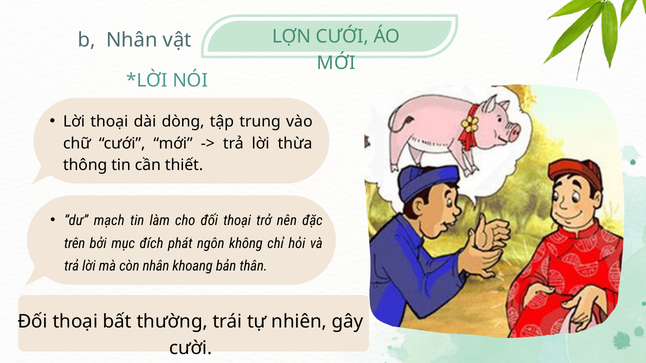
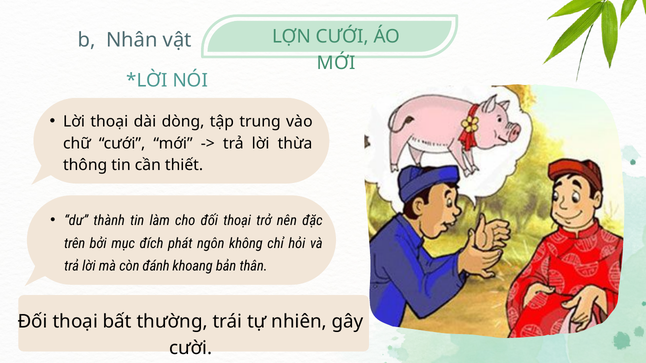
mạch: mạch -> thành
còn nhân: nhân -> đánh
